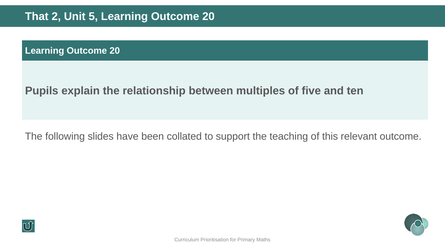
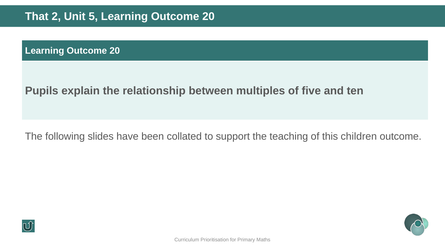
relevant: relevant -> children
